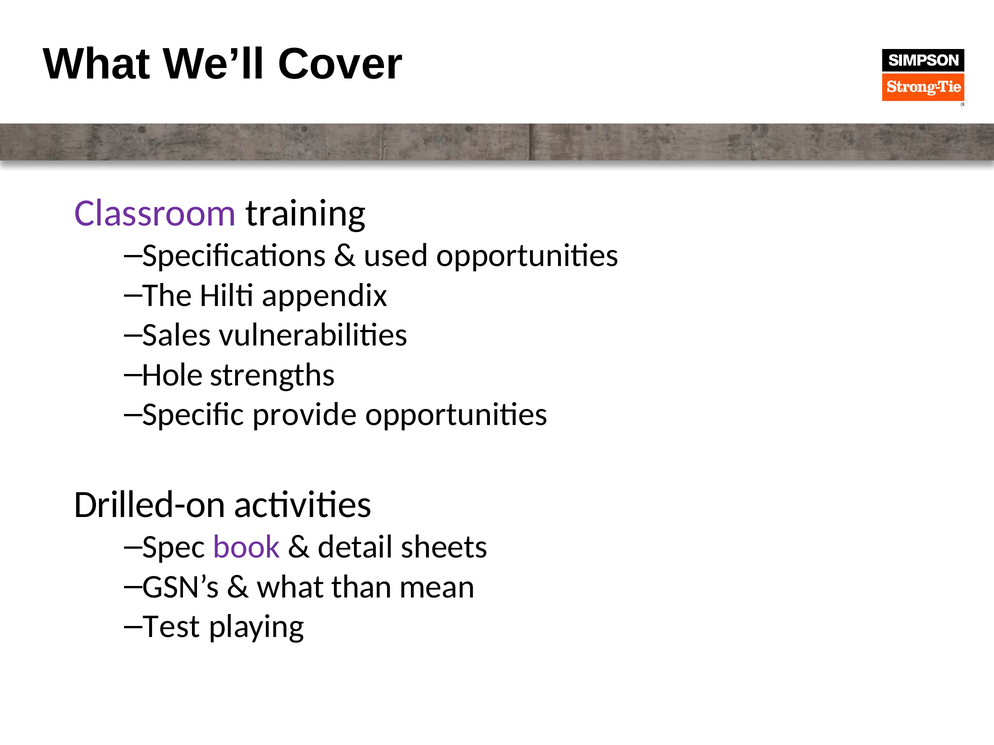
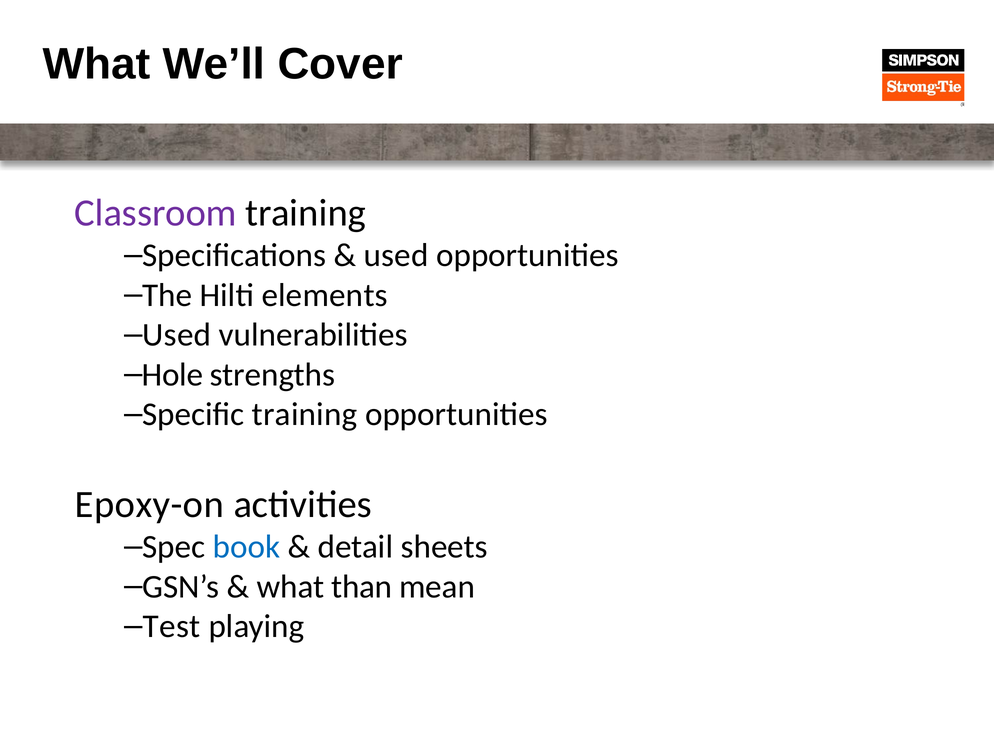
appendix: appendix -> elements
Sales at (177, 335): Sales -> Used
Specific provide: provide -> training
Drilled-on: Drilled-on -> Epoxy-on
book colour: purple -> blue
